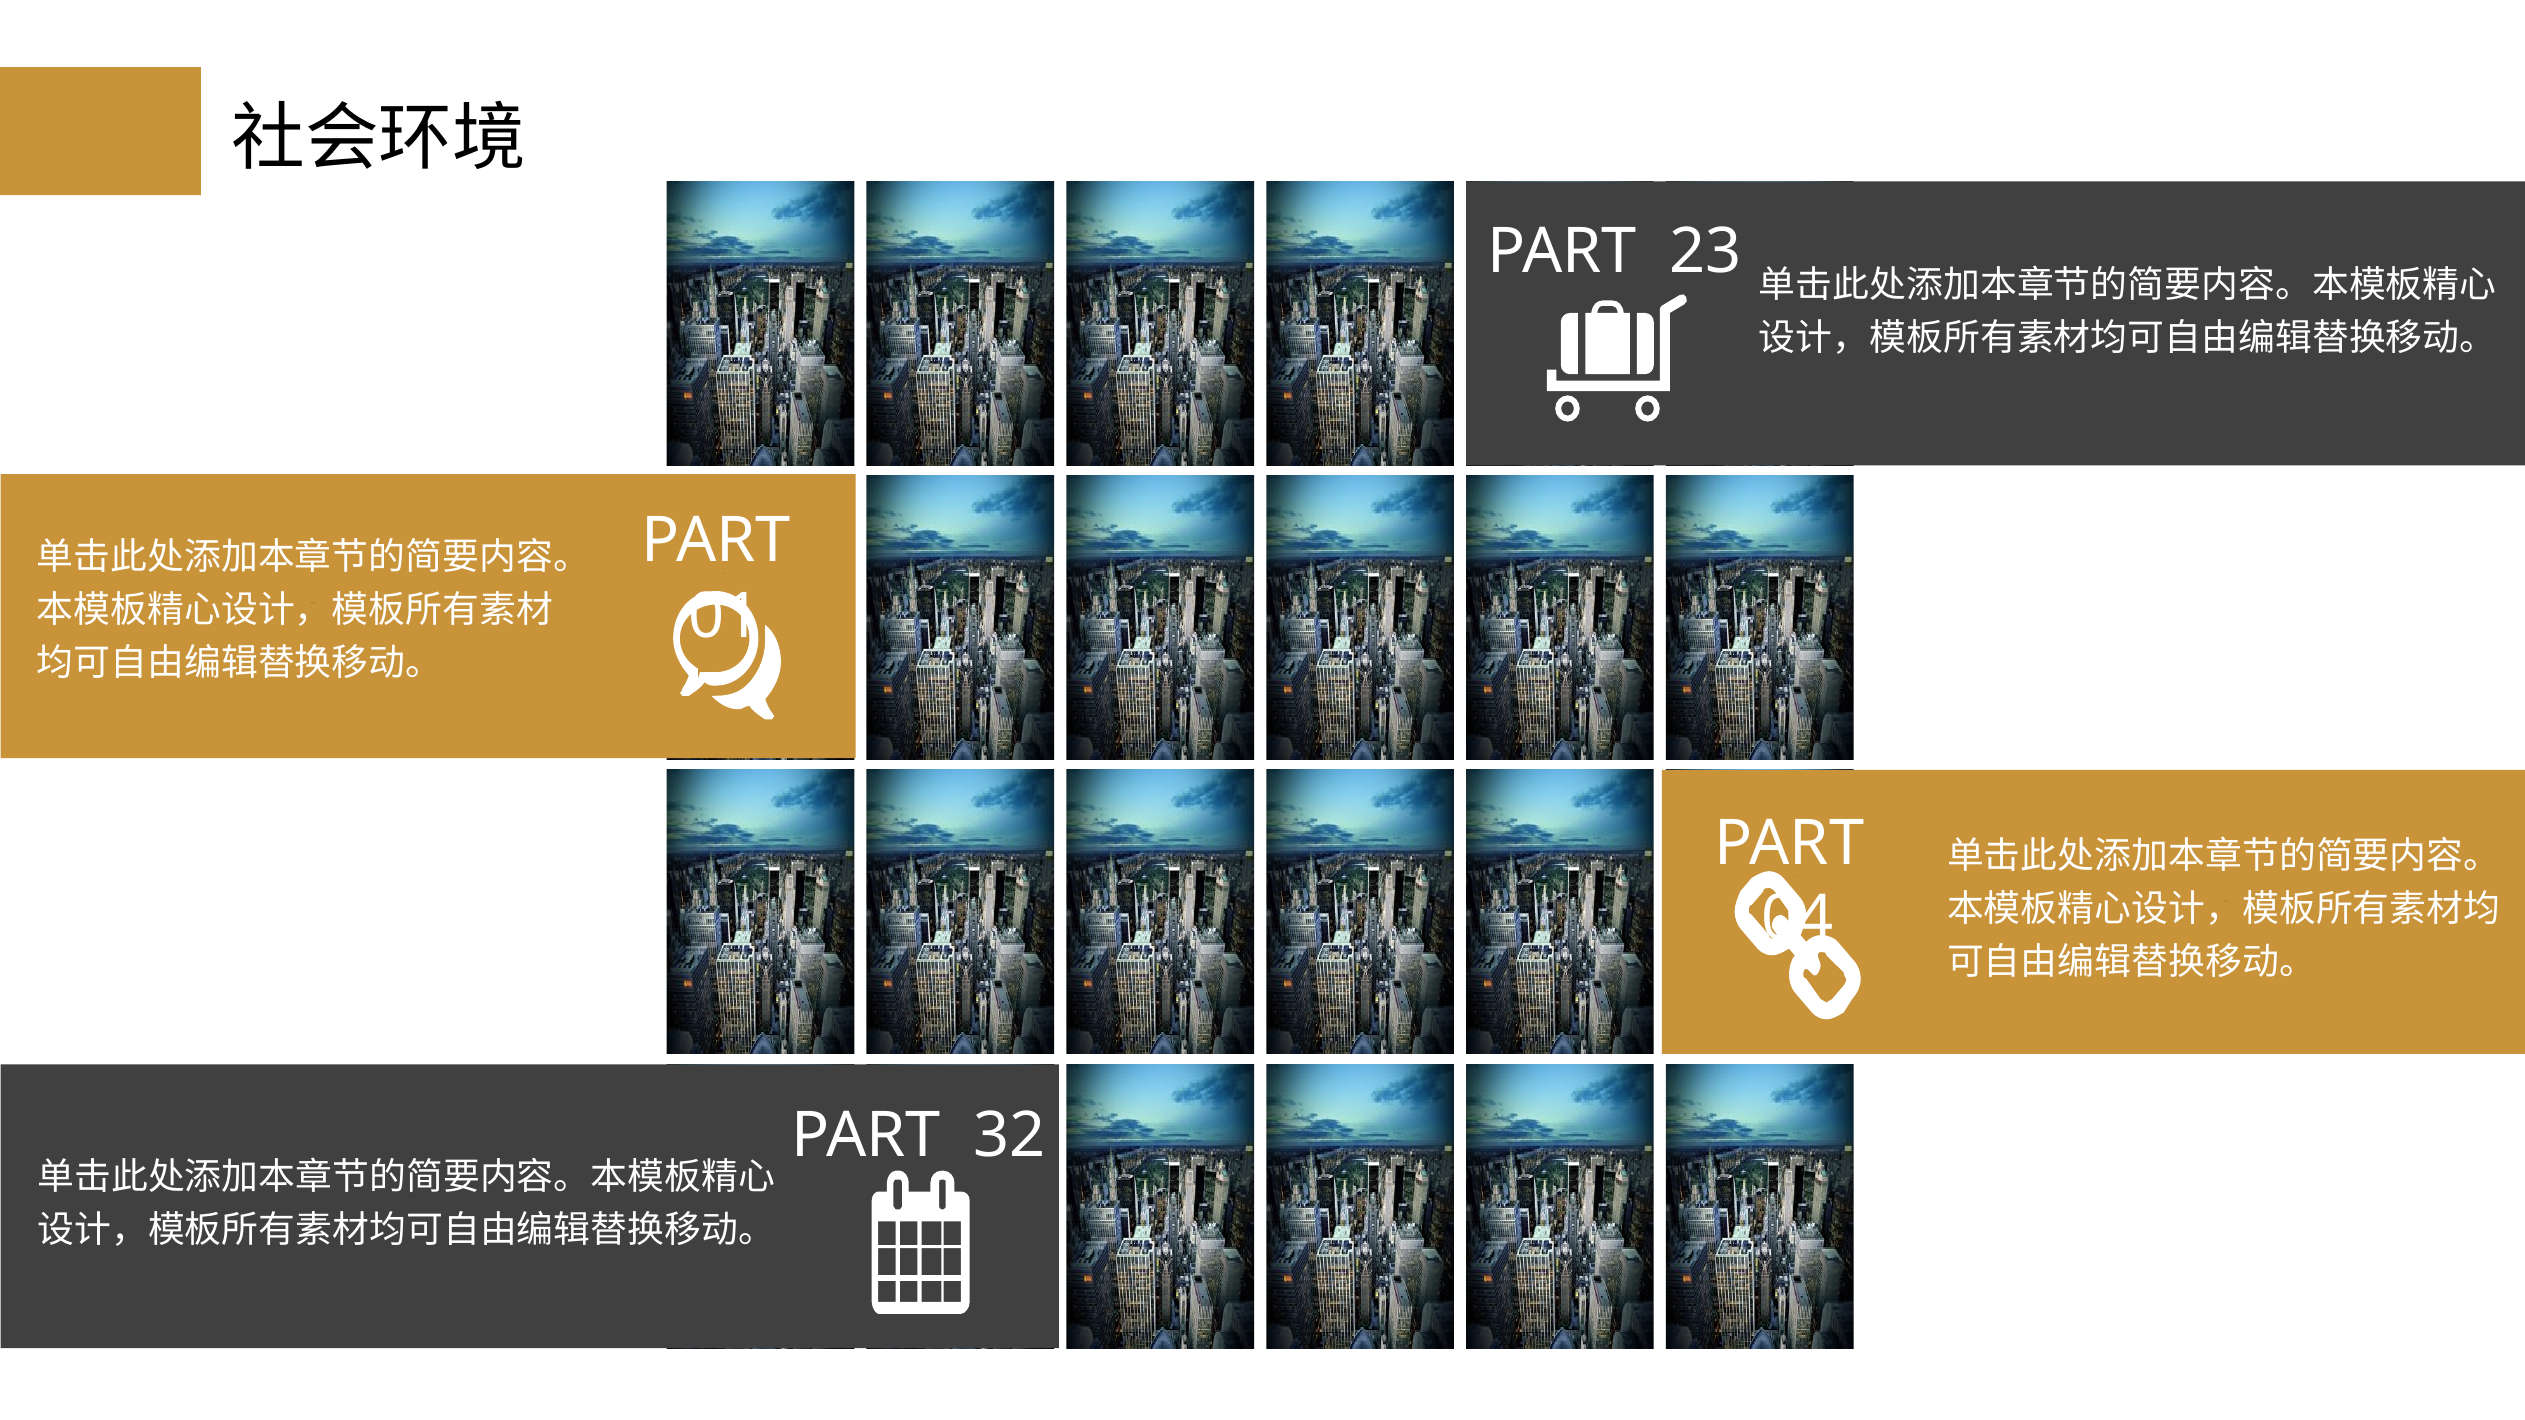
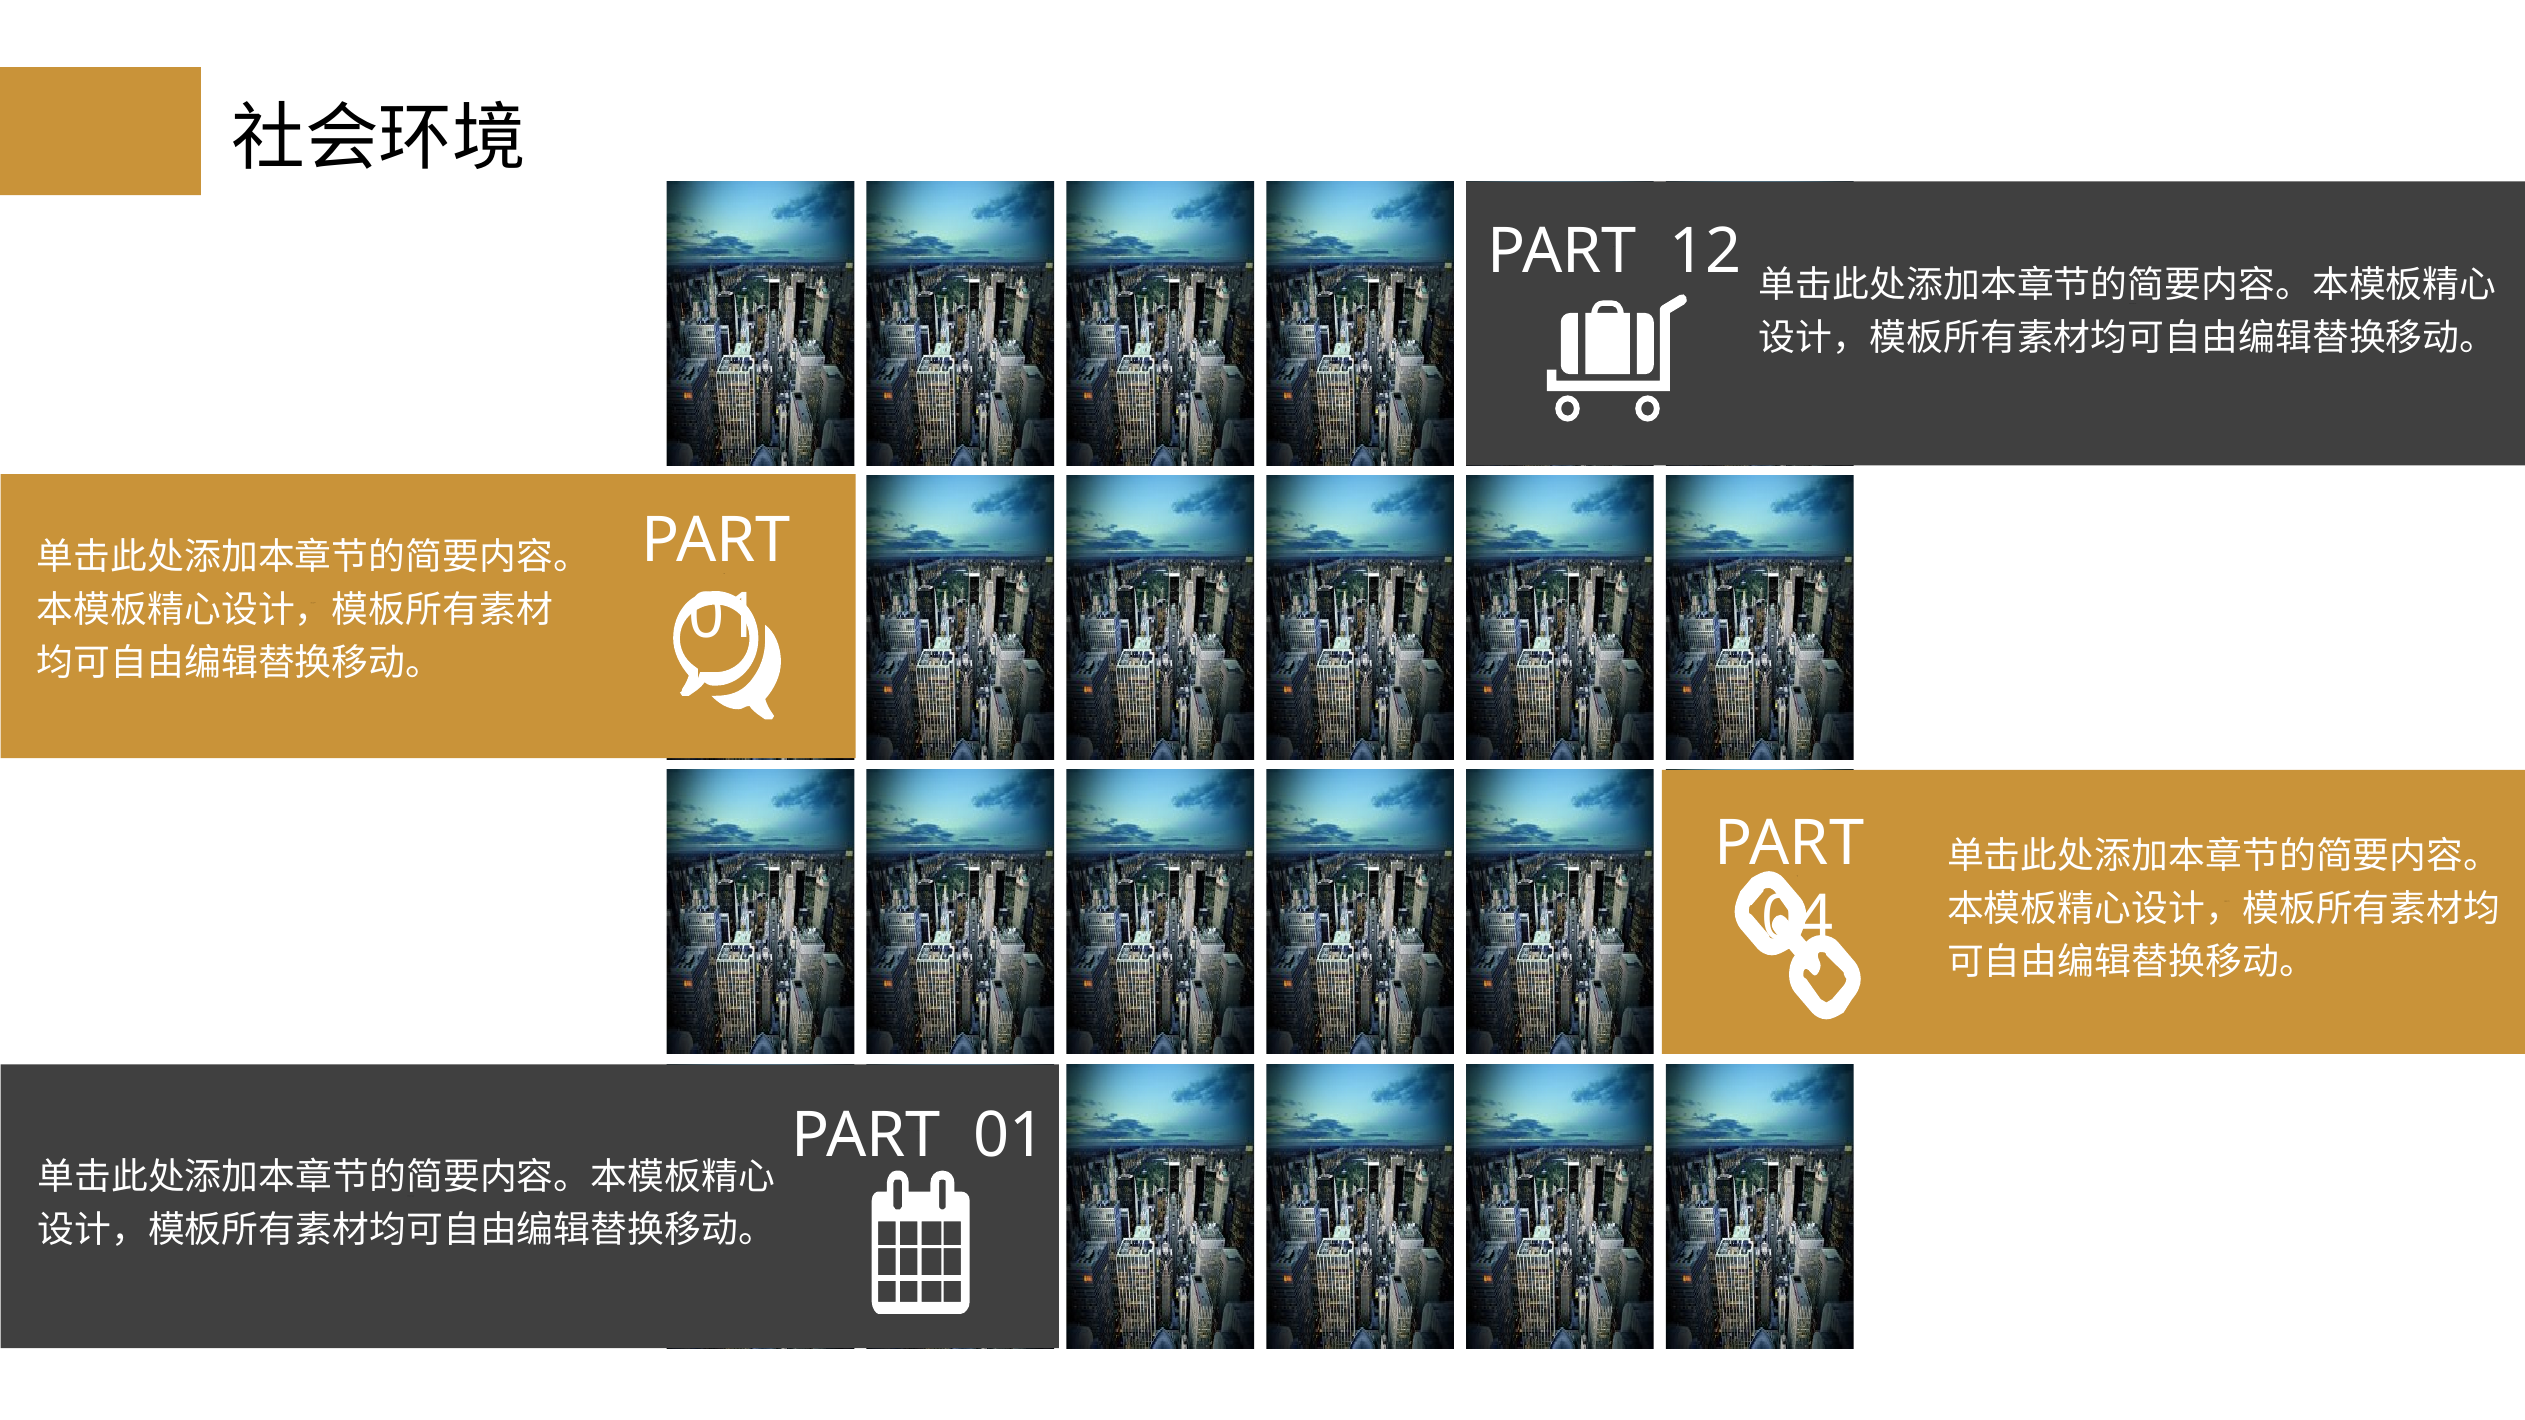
23: 23 -> 12
32 at (1010, 1136): 32 -> 01
